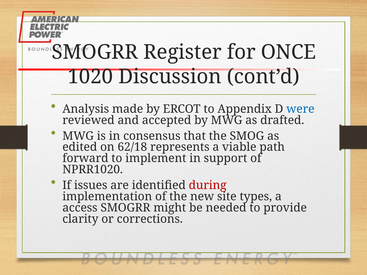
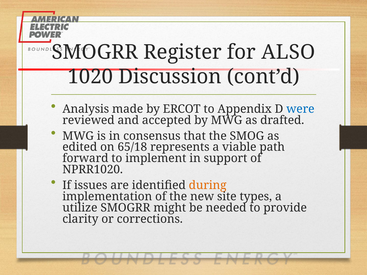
ONCE: ONCE -> ALSO
62/18: 62/18 -> 65/18
during colour: red -> orange
access: access -> utilize
